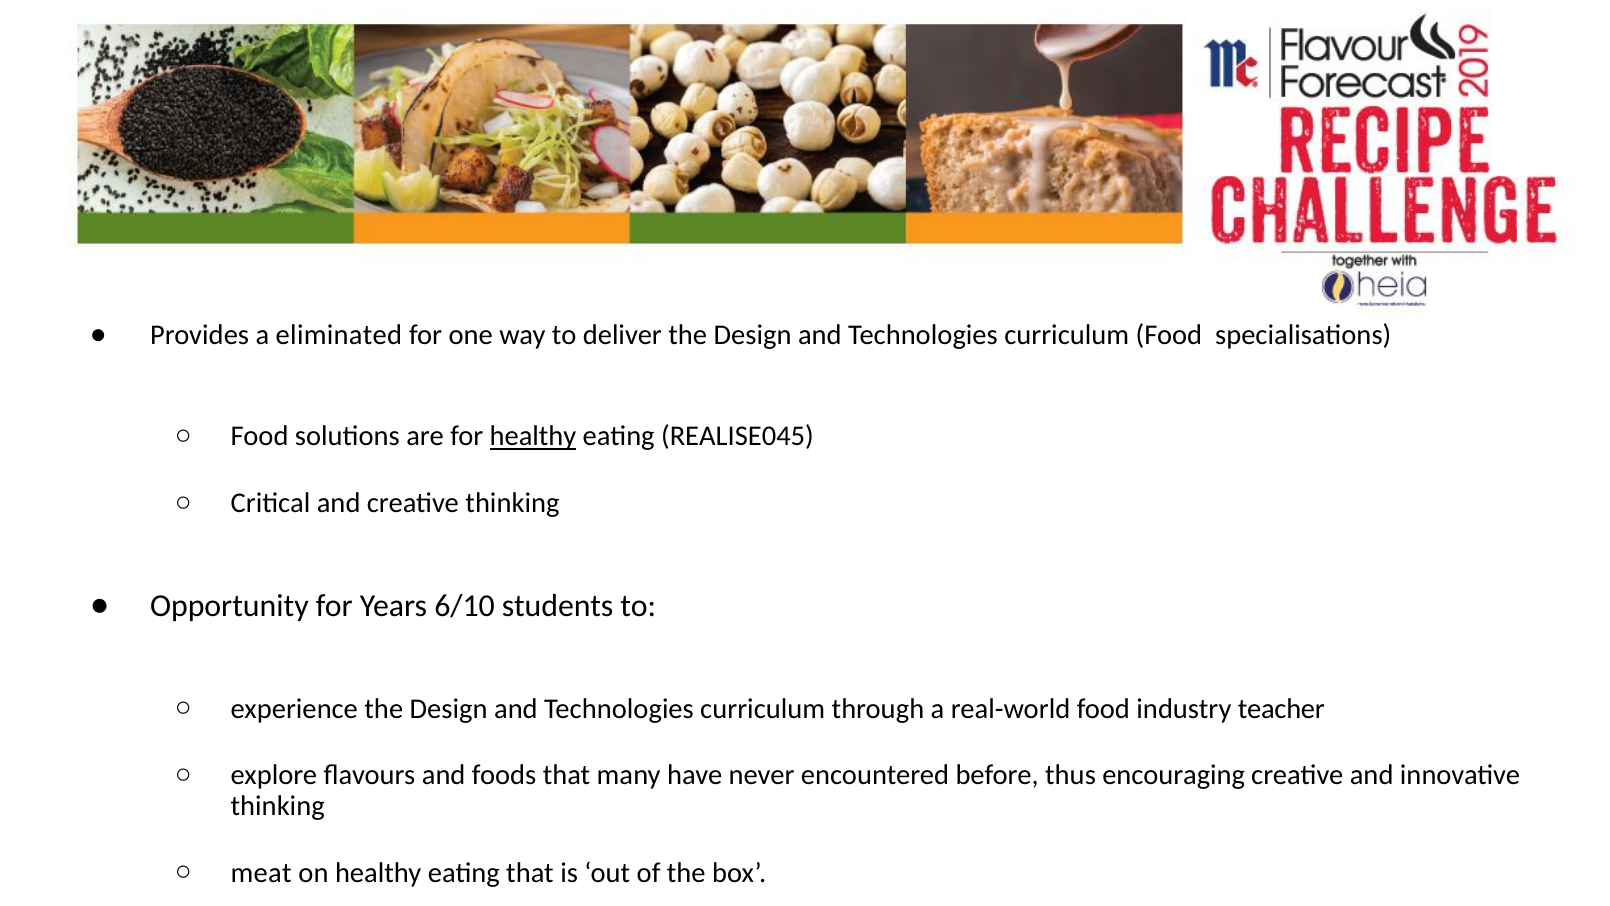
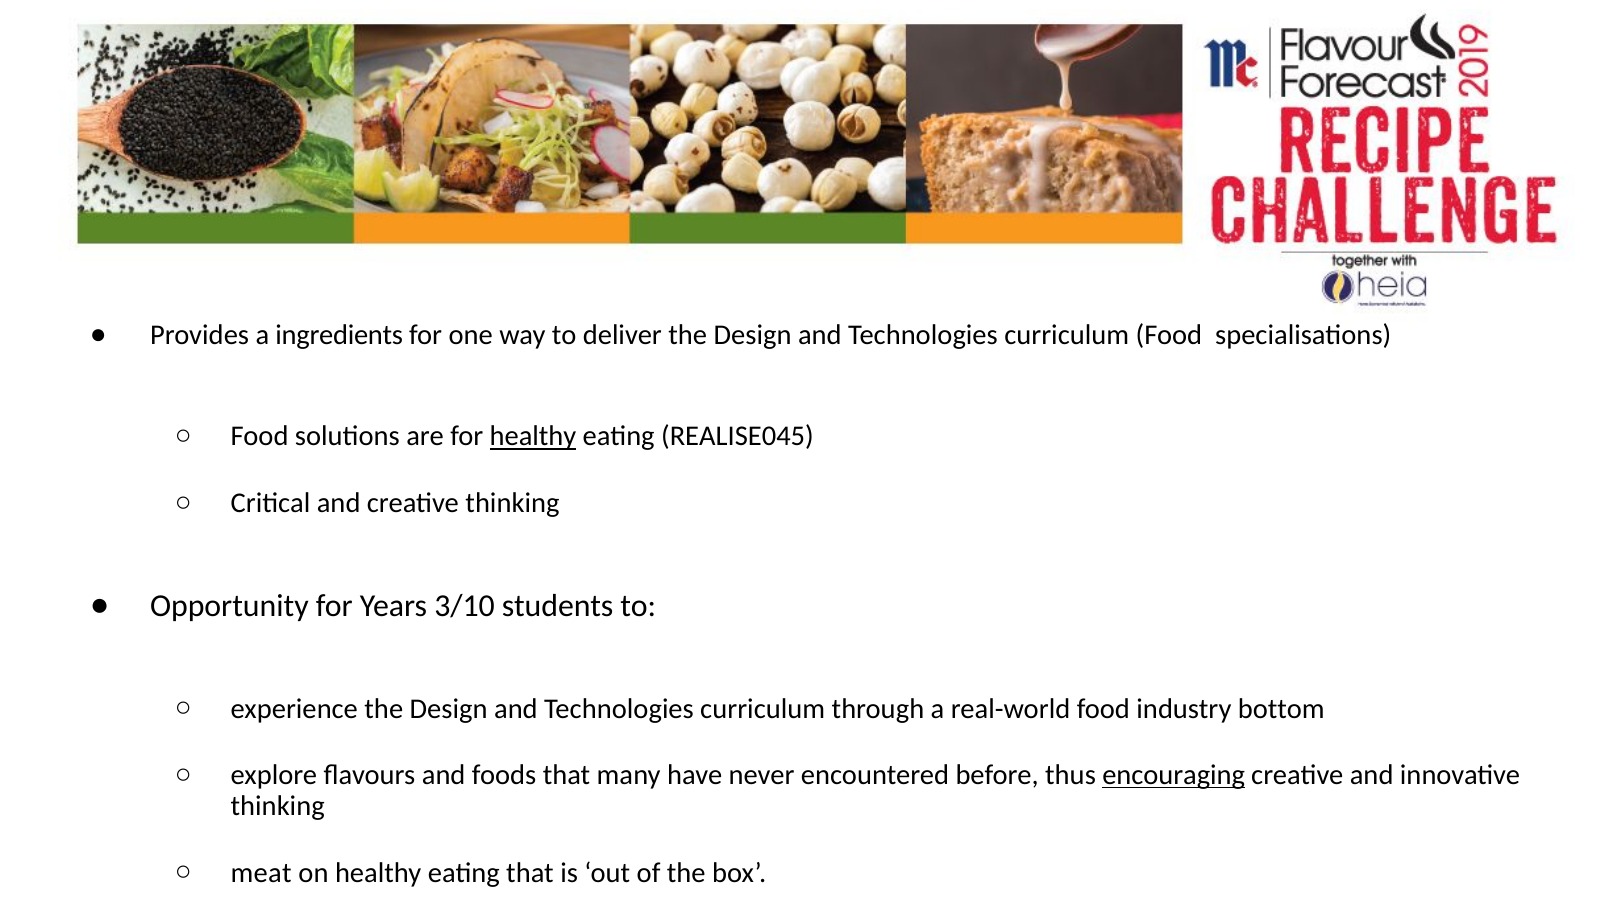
eliminated: eliminated -> ingredients
6/10: 6/10 -> 3/10
teacher: teacher -> bottom
encouraging underline: none -> present
